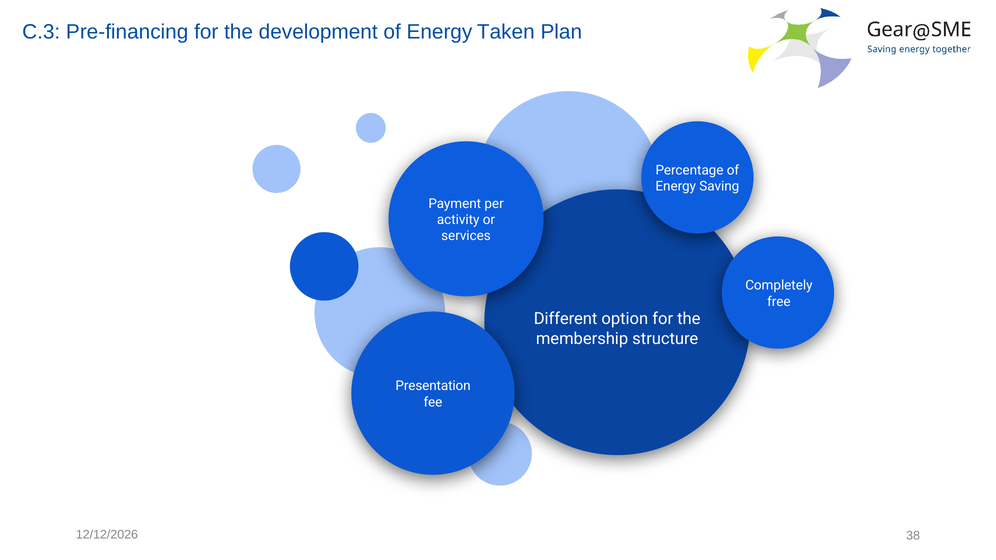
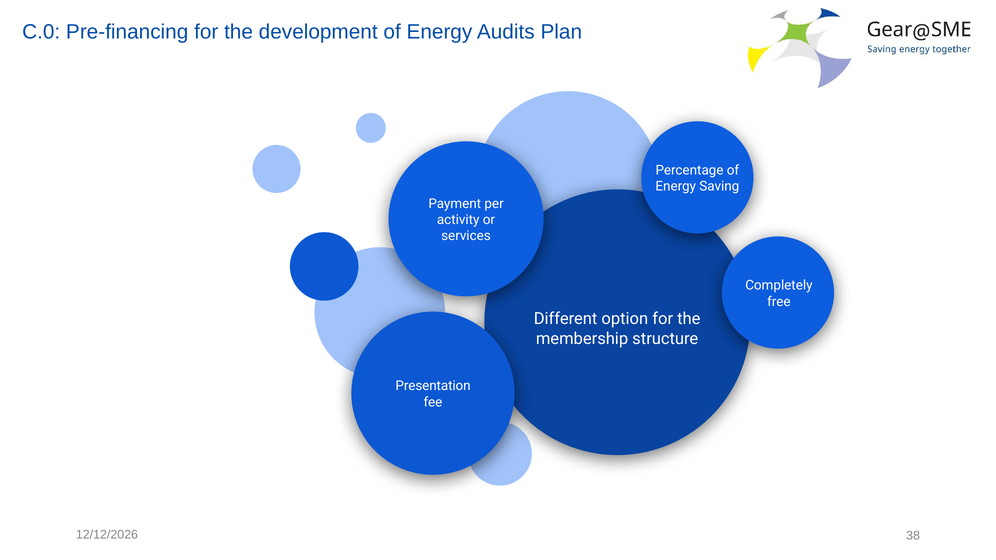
C.3: C.3 -> C.0
Taken: Taken -> Audits
